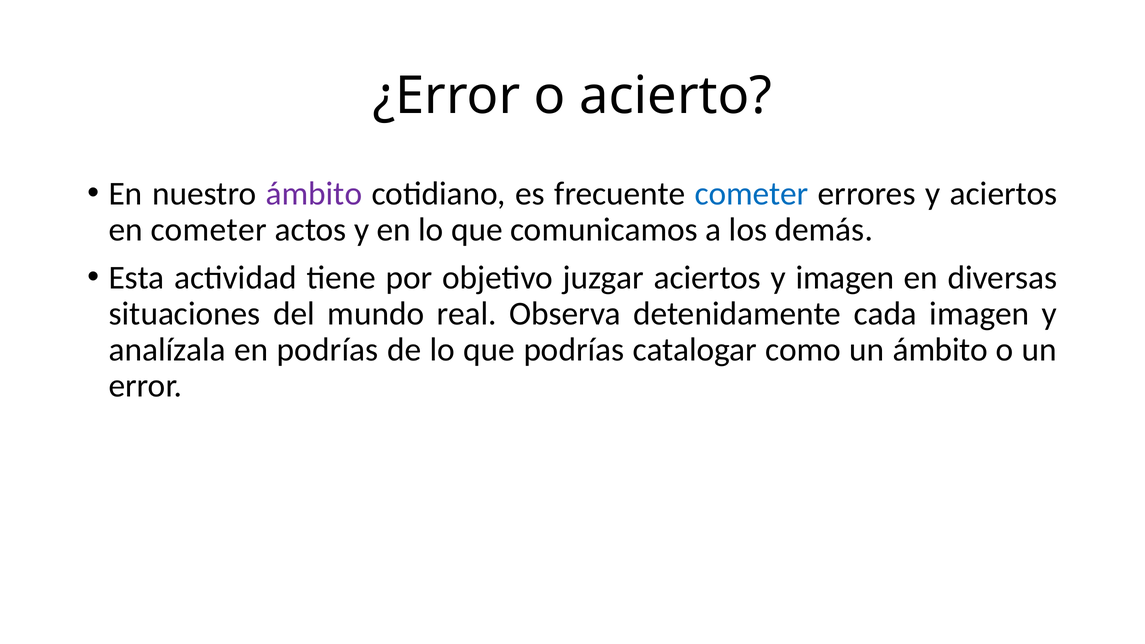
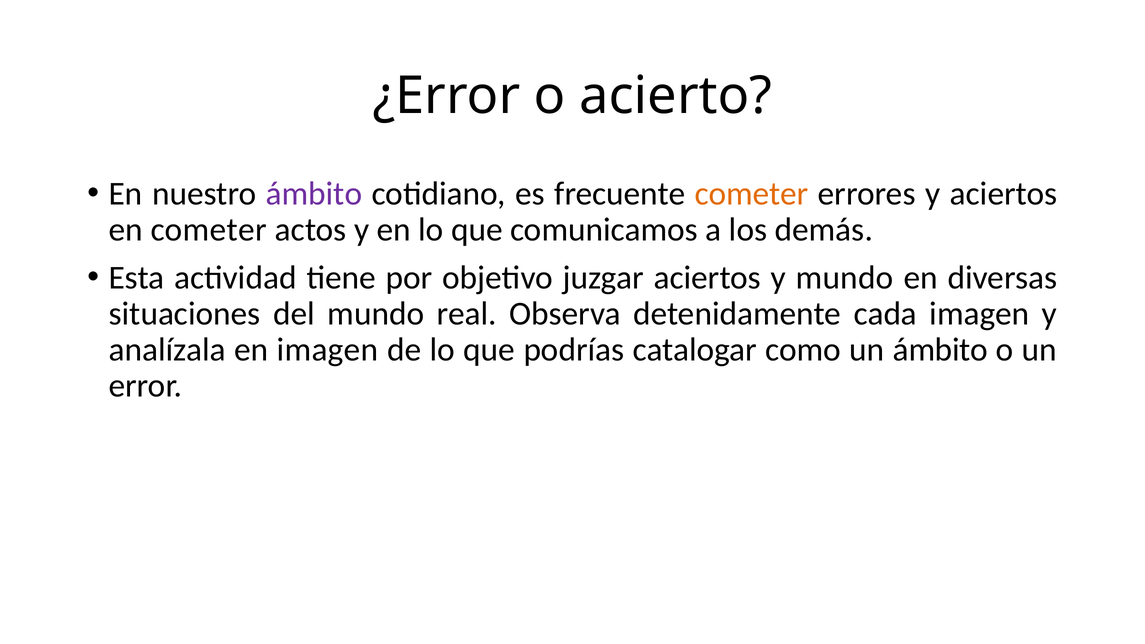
cometer at (752, 194) colour: blue -> orange
y imagen: imagen -> mundo
en podrías: podrías -> imagen
